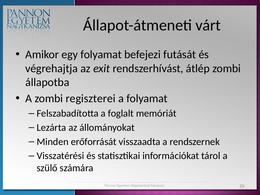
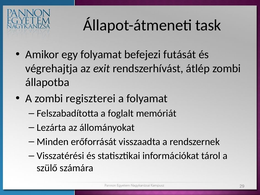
várt: várt -> task
